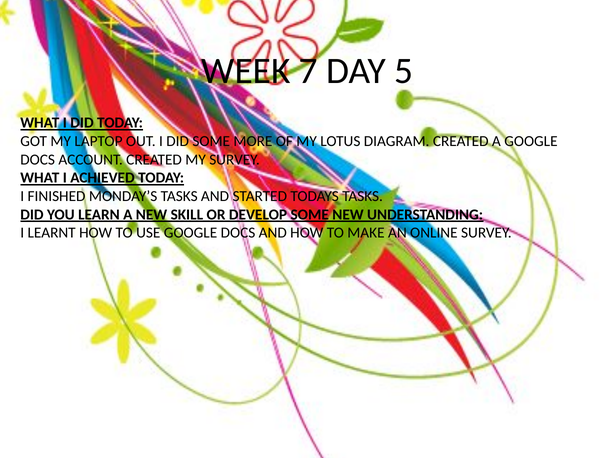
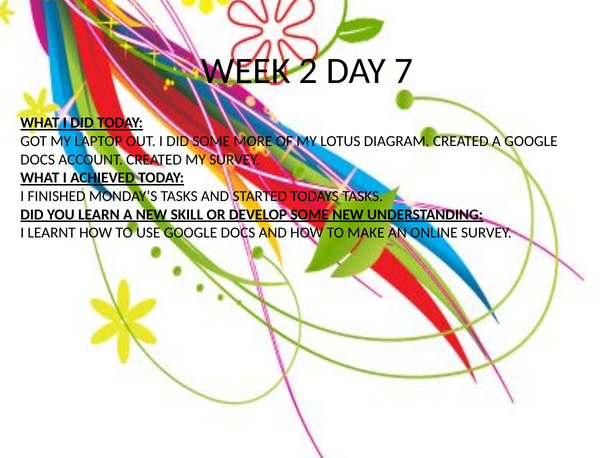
7: 7 -> 2
5: 5 -> 7
